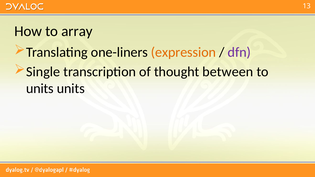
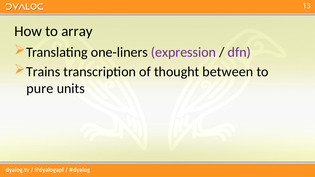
expression colour: orange -> purple
Single: Single -> Trains
units at (40, 89): units -> pure
